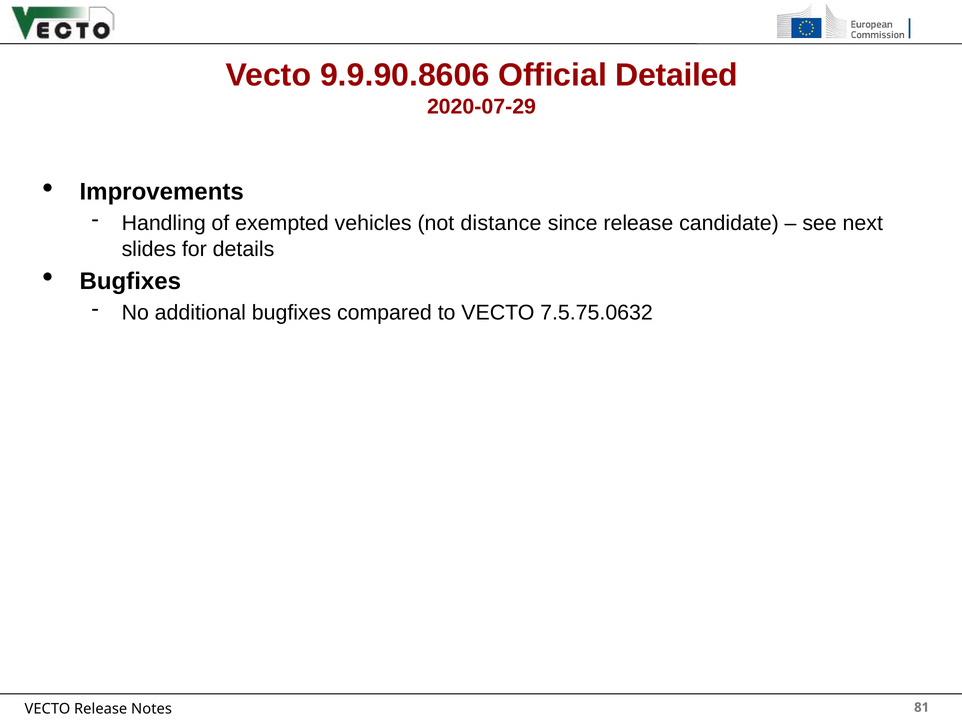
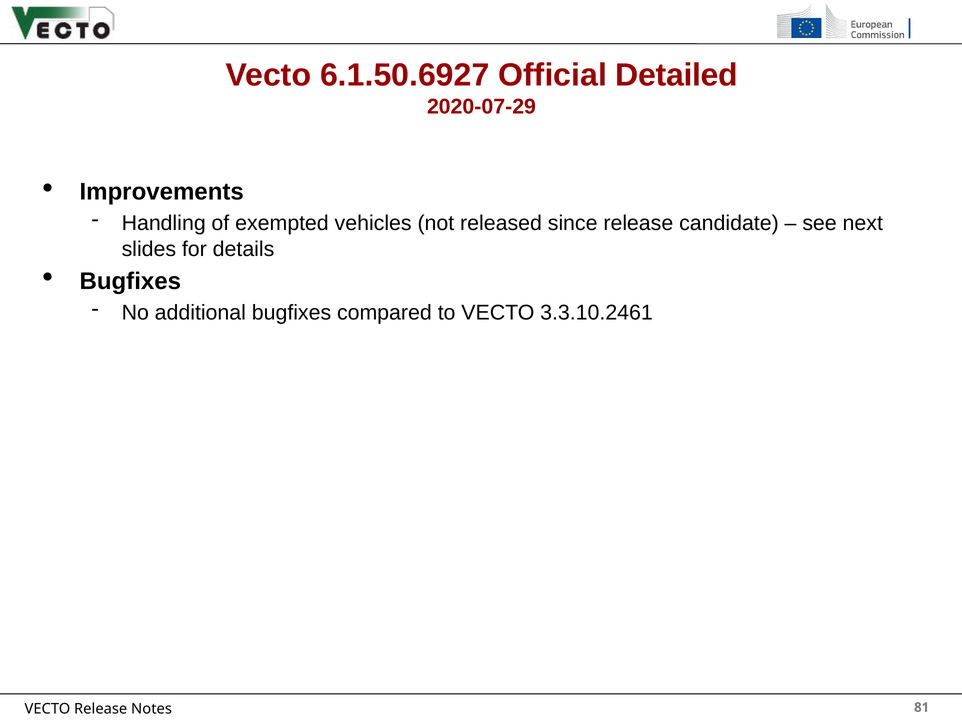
9.9.90.8606: 9.9.90.8606 -> 6.1.50.6927
distance: distance -> released
7.5.75.0632: 7.5.75.0632 -> 3.3.10.2461
